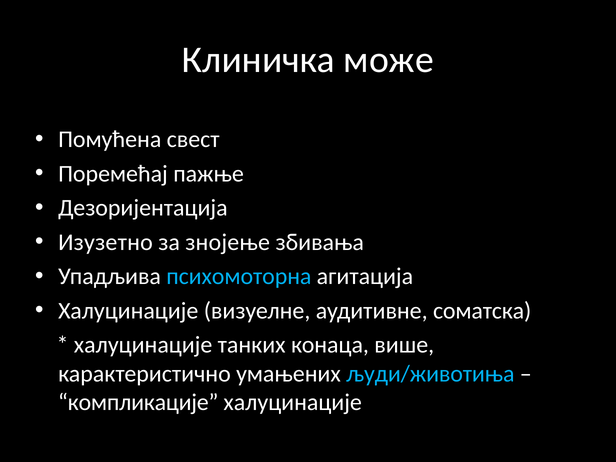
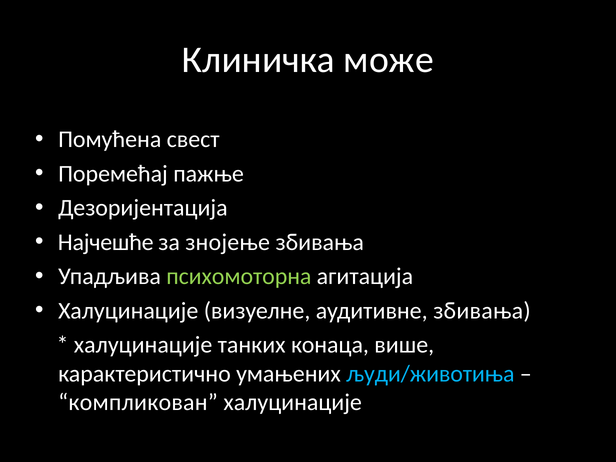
Изузетно: Изузетно -> Најчешће
психомоторна colour: light blue -> light green
аудитивне соматска: соматска -> збивања
компликације: компликације -> компликован
